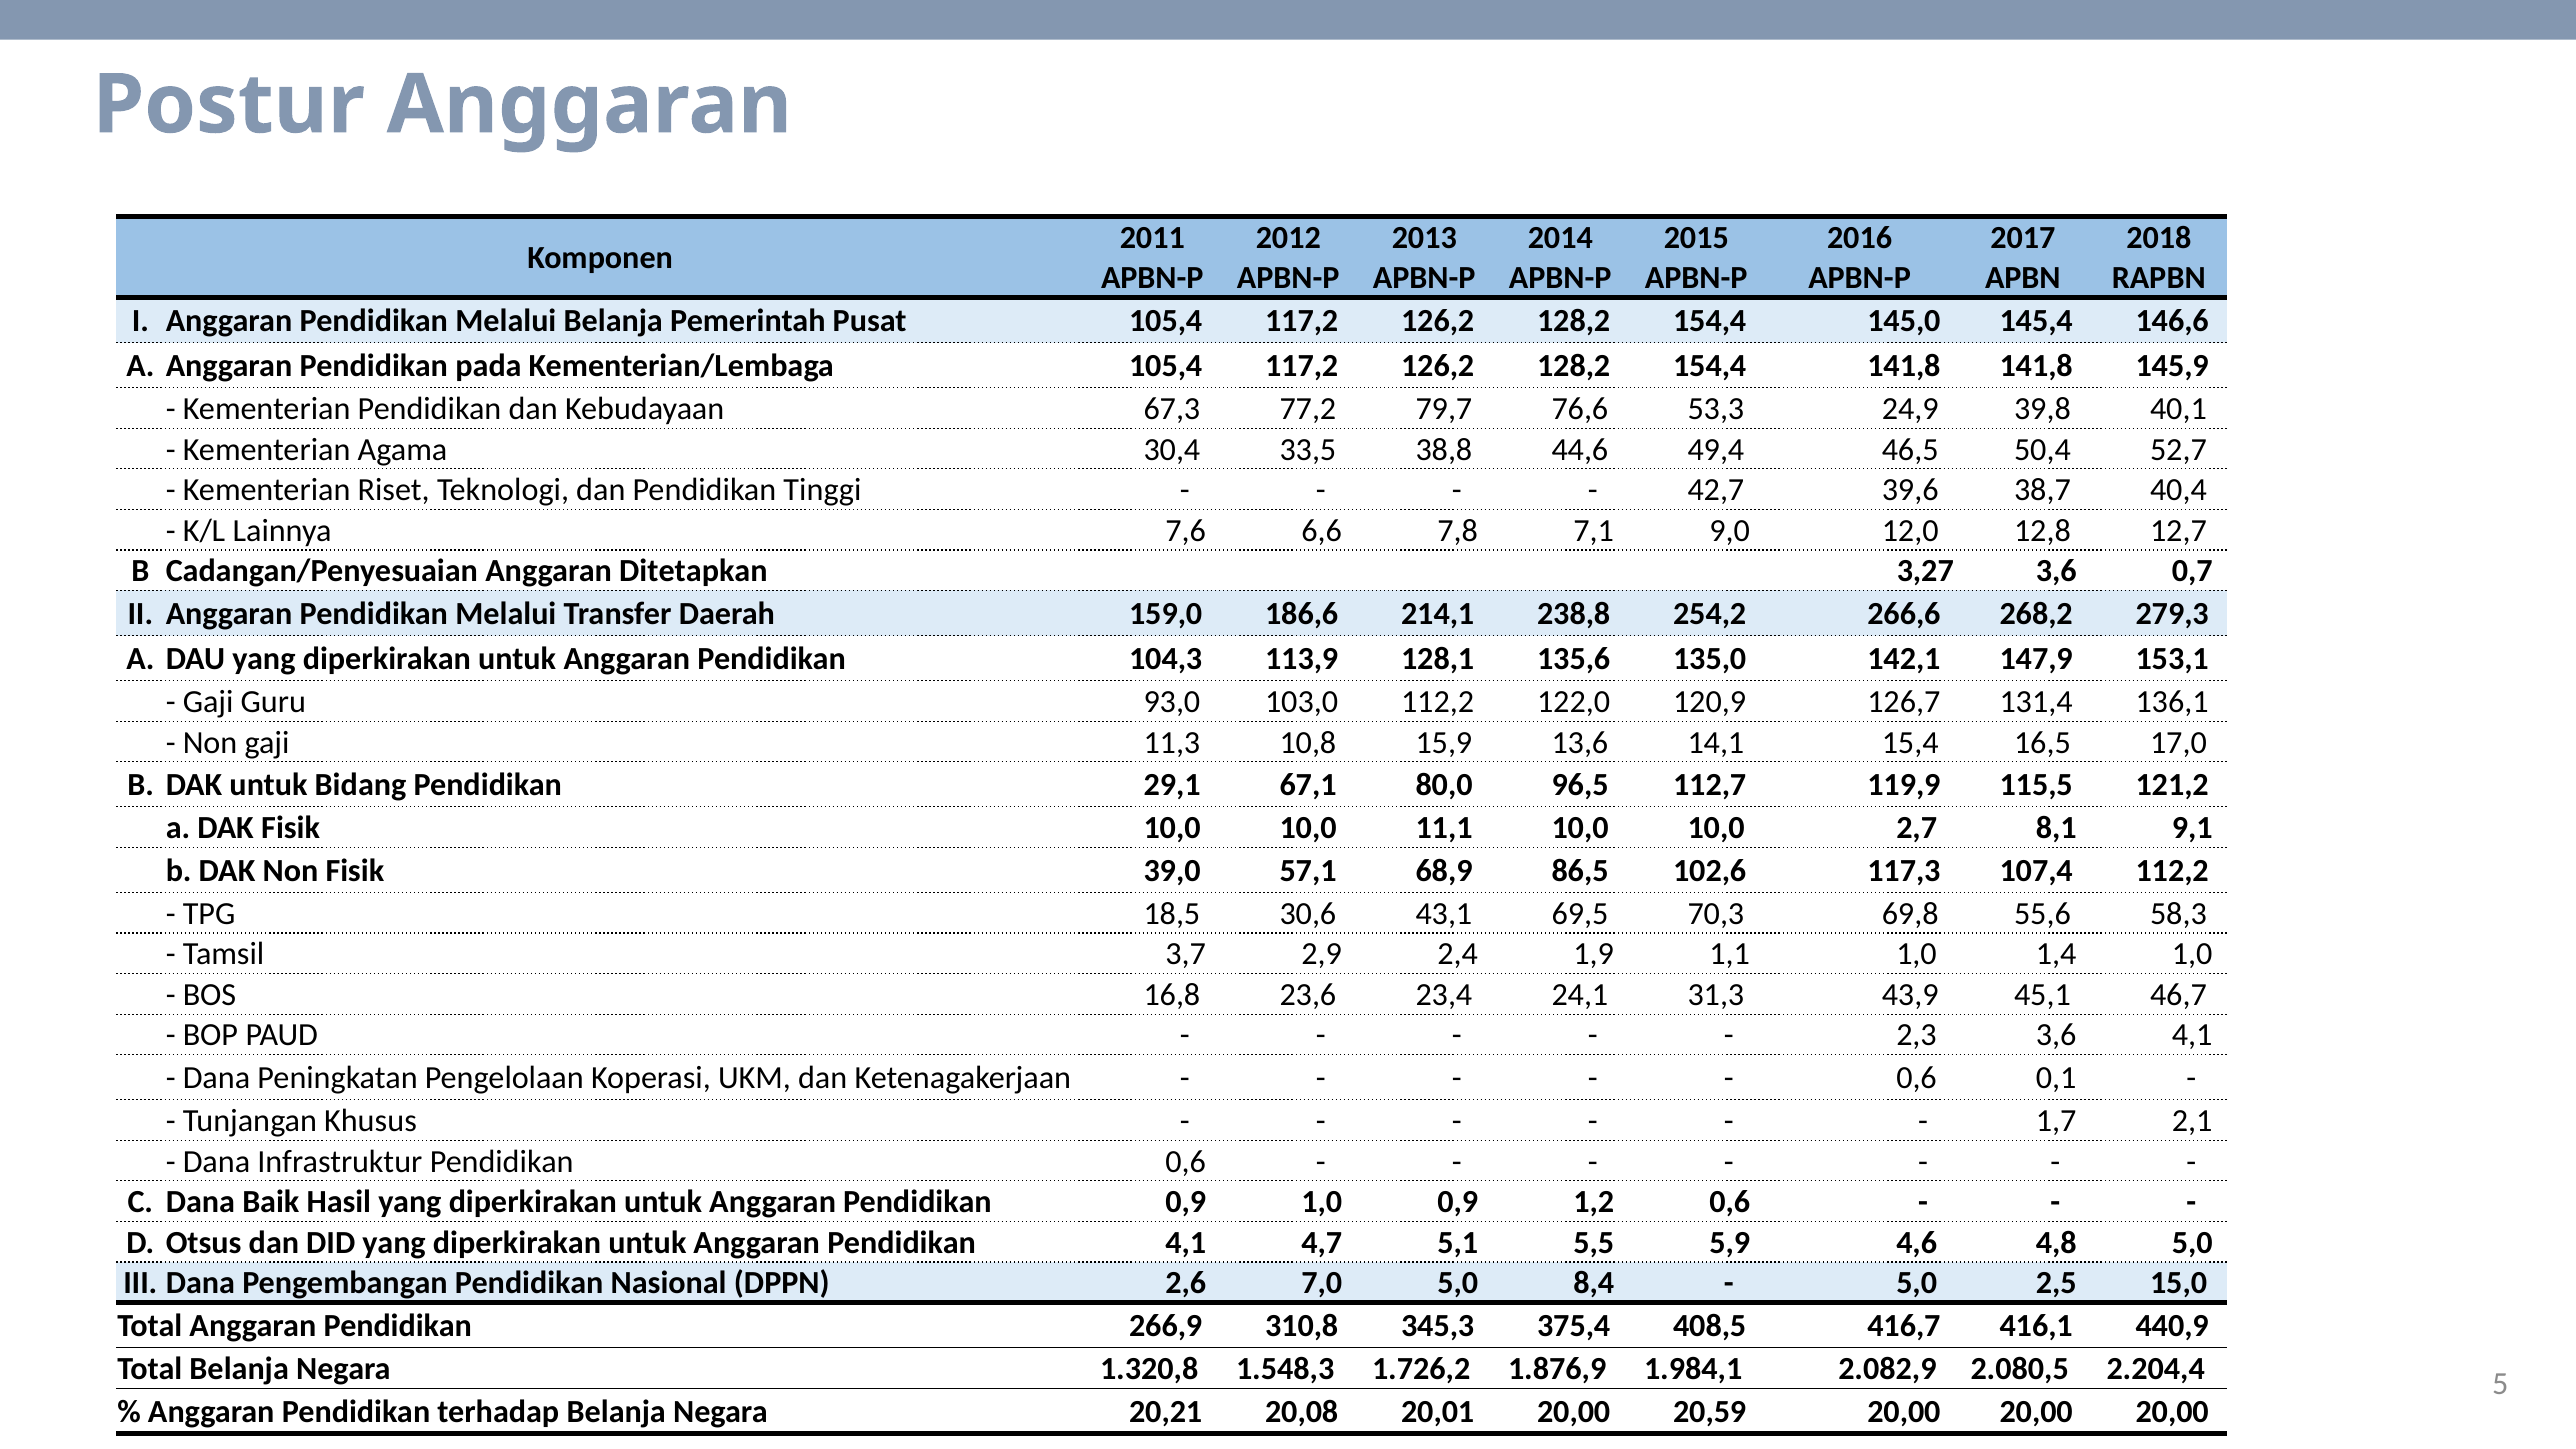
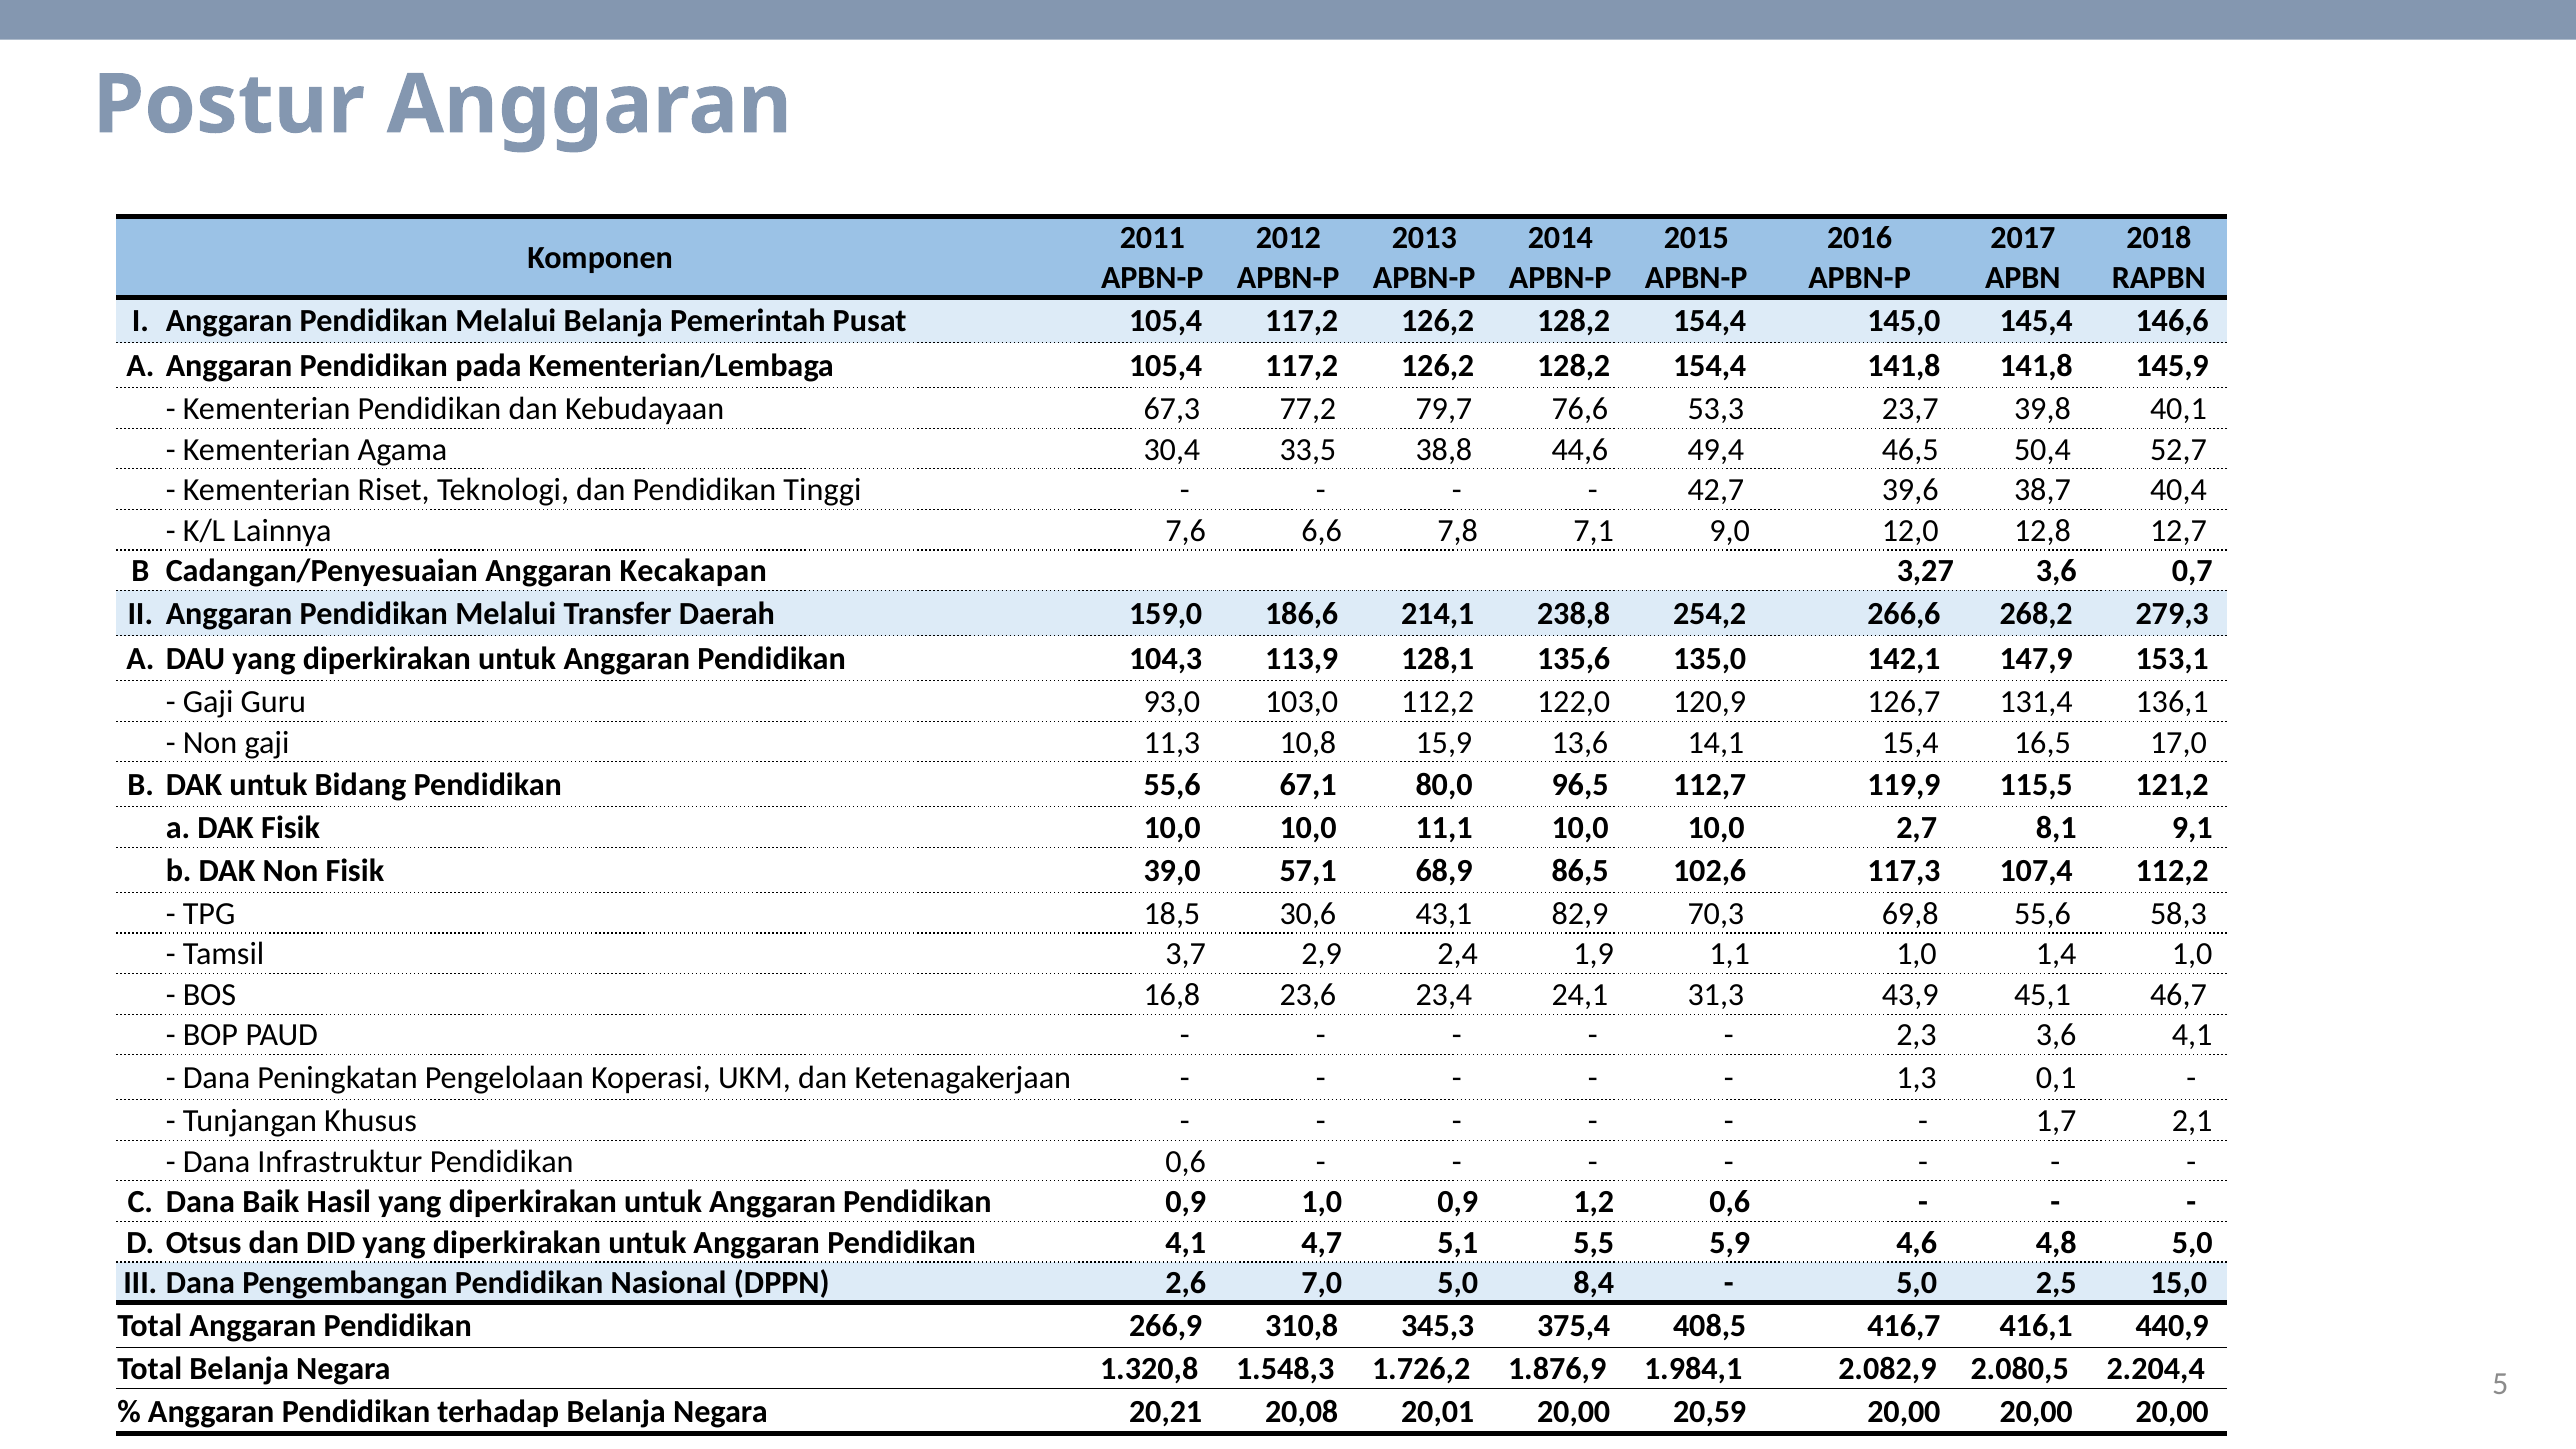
24,9: 24,9 -> 23,7
Ditetapkan: Ditetapkan -> Kecakapan
Pendidikan 29,1: 29,1 -> 55,6
69,5: 69,5 -> 82,9
0,6 at (1917, 1078): 0,6 -> 1,3
